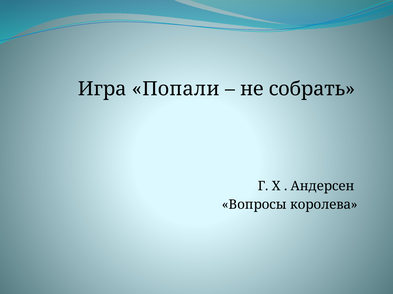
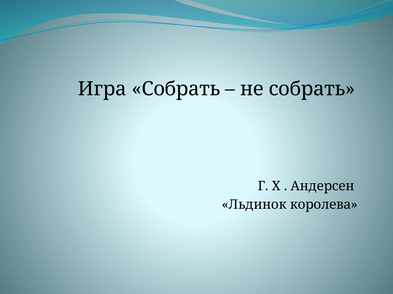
Игра Попали: Попали -> Собрать
Вопросы: Вопросы -> Льдинок
